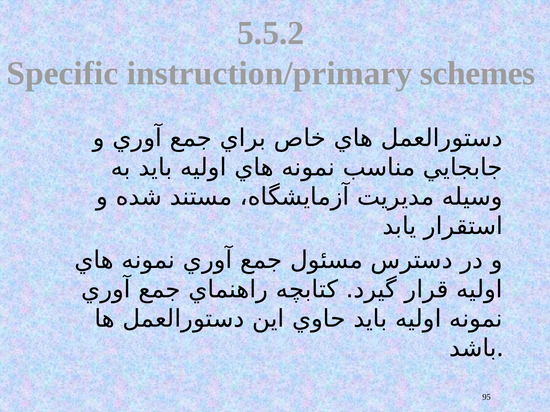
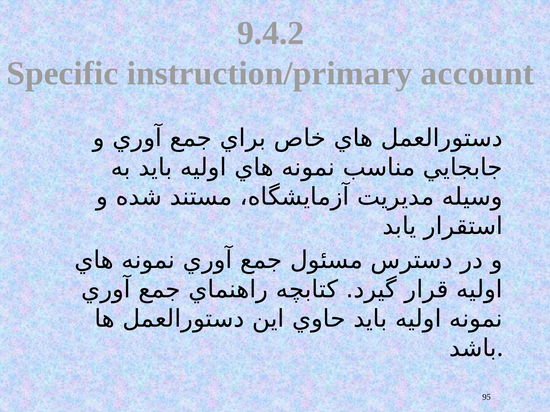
5.5.2: 5.5.2 -> 9.4.2
schemes: schemes -> account
